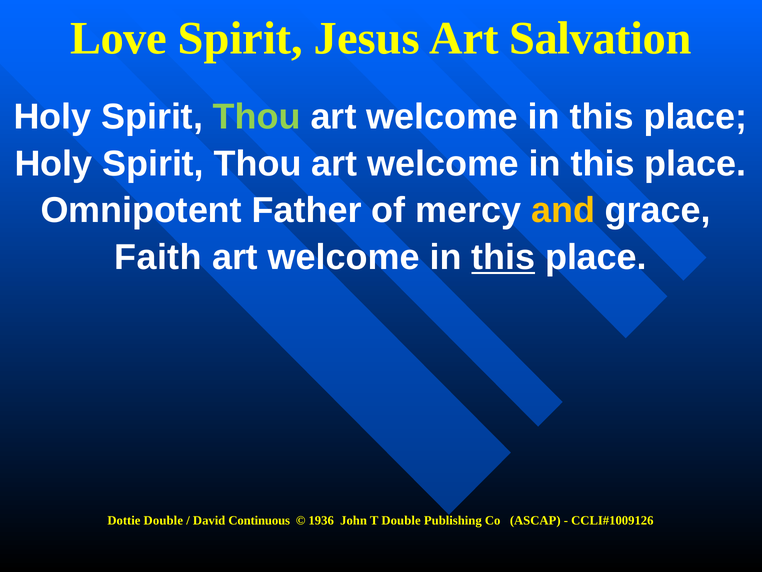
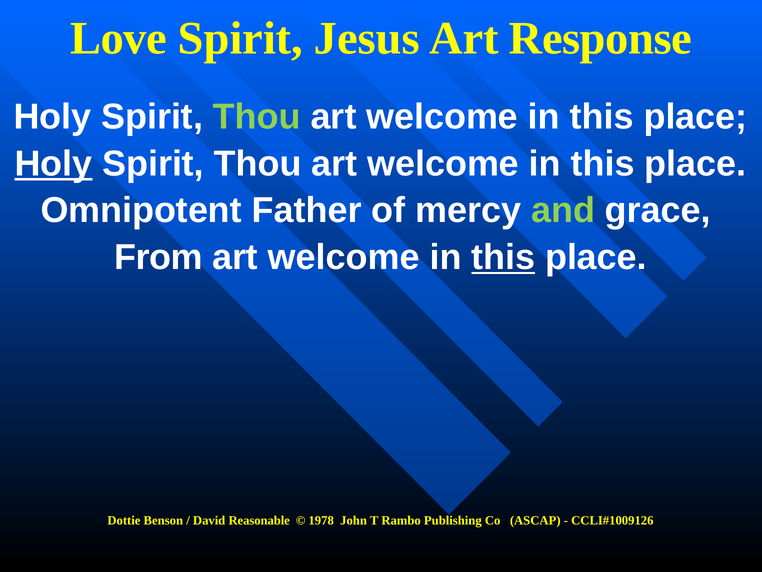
Salvation: Salvation -> Response
Holy at (53, 164) underline: none -> present
and colour: yellow -> light green
Faith: Faith -> From
Dottie Double: Double -> Benson
Continuous: Continuous -> Reasonable
1936: 1936 -> 1978
T Double: Double -> Rambo
